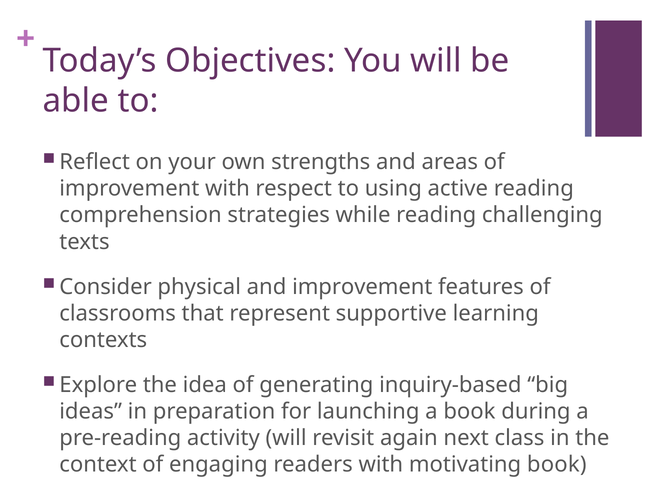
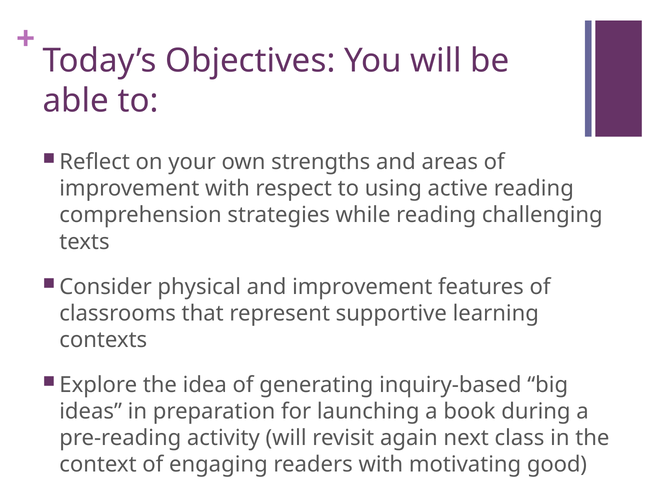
motivating book: book -> good
